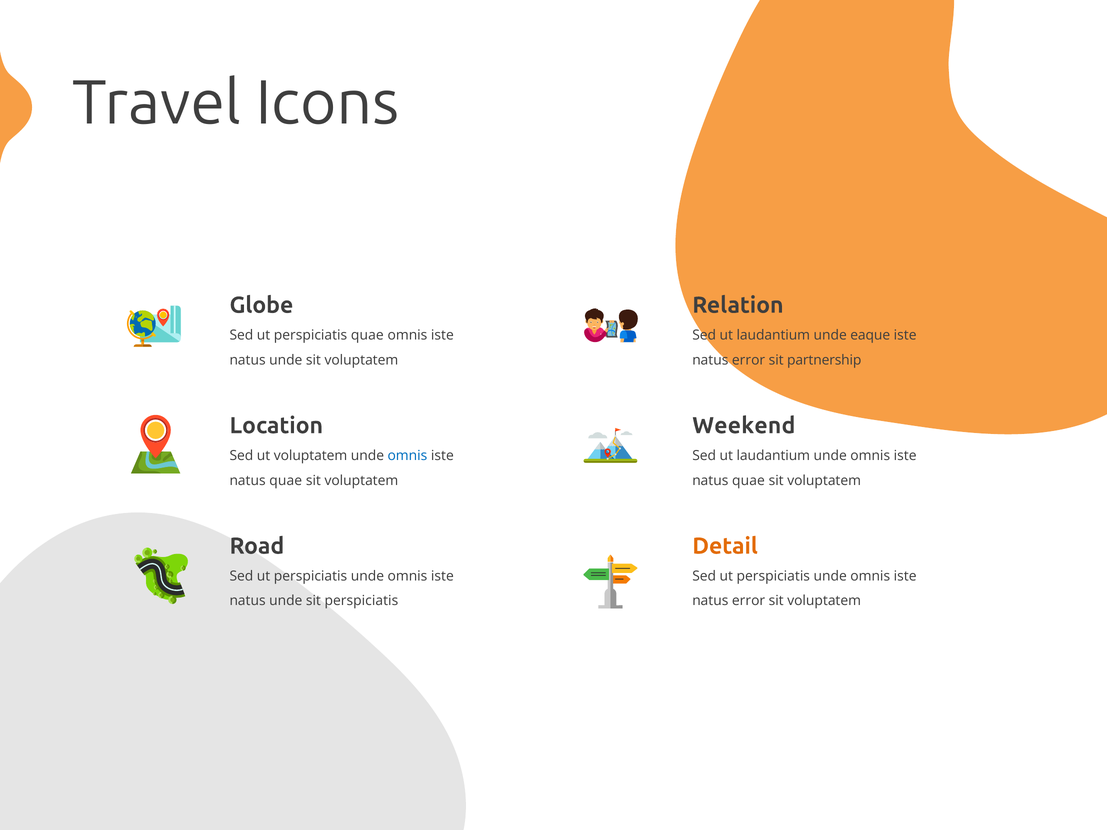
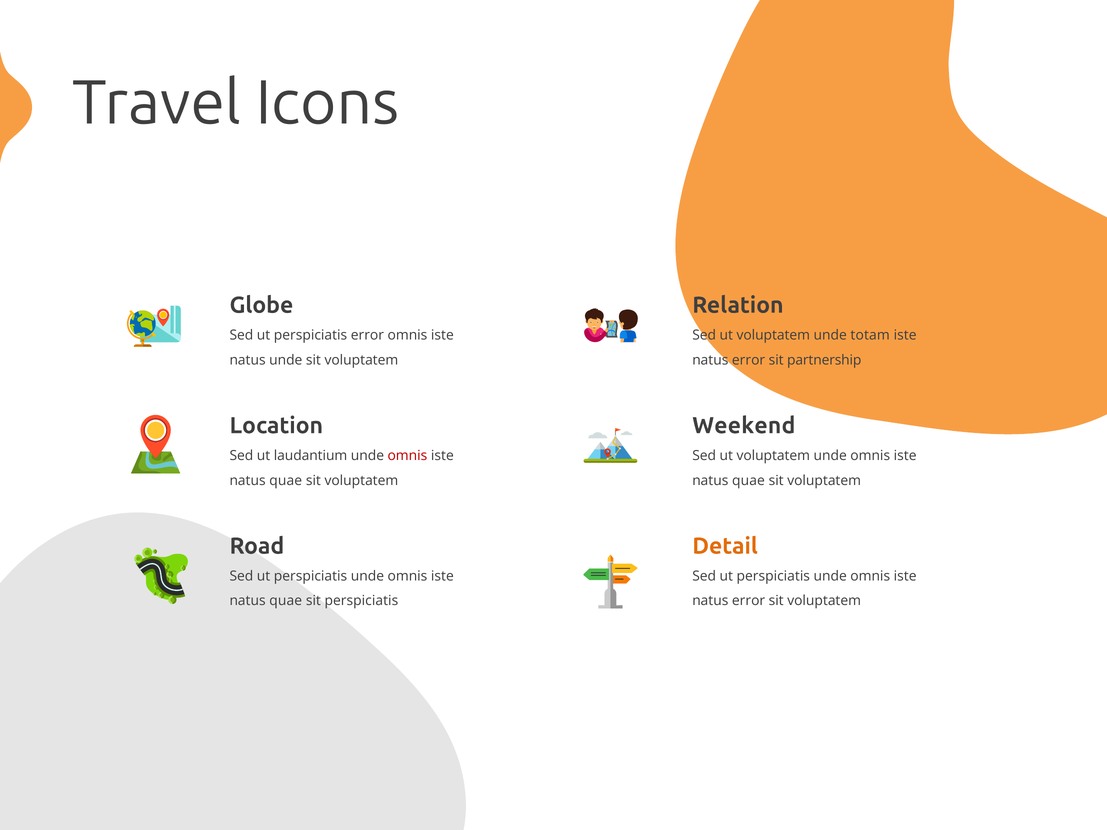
perspiciatis quae: quae -> error
laudantium at (773, 335): laudantium -> voluptatem
eaque: eaque -> totam
ut voluptatem: voluptatem -> laudantium
omnis at (407, 456) colour: blue -> red
laudantium at (773, 456): laudantium -> voluptatem
unde at (286, 601): unde -> quae
